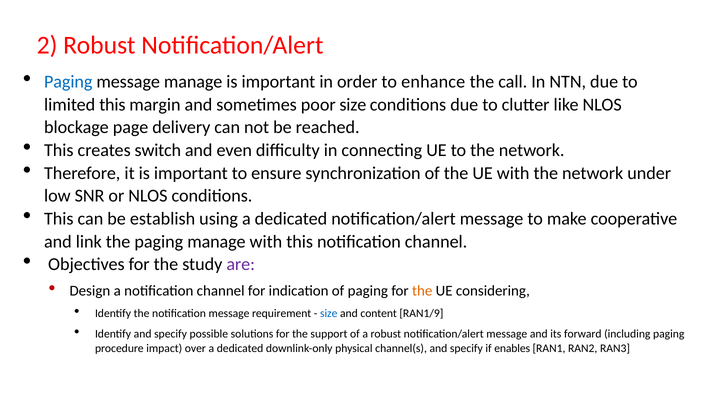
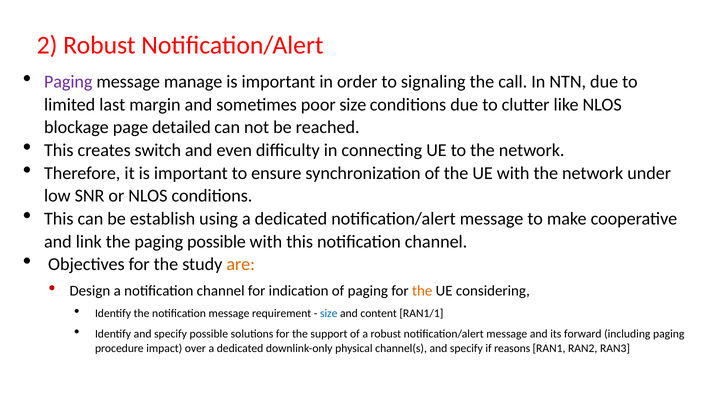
Paging at (68, 82) colour: blue -> purple
enhance: enhance -> signaling
limited this: this -> last
delivery: delivery -> detailed
paging manage: manage -> possible
are colour: purple -> orange
RAN1/9: RAN1/9 -> RAN1/1
enables: enables -> reasons
